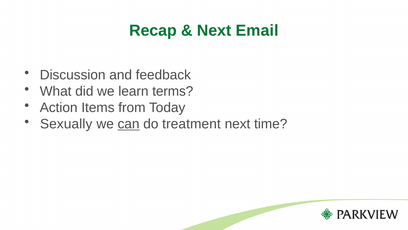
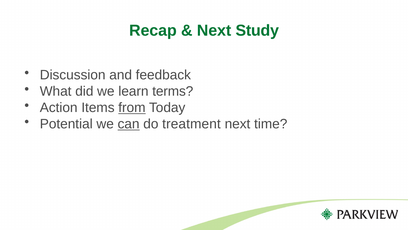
Email: Email -> Study
from underline: none -> present
Sexually: Sexually -> Potential
